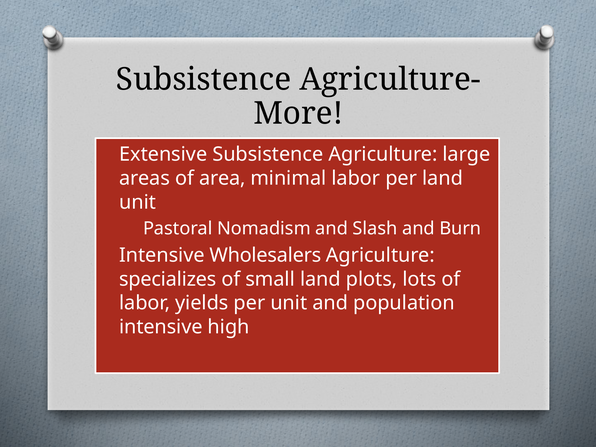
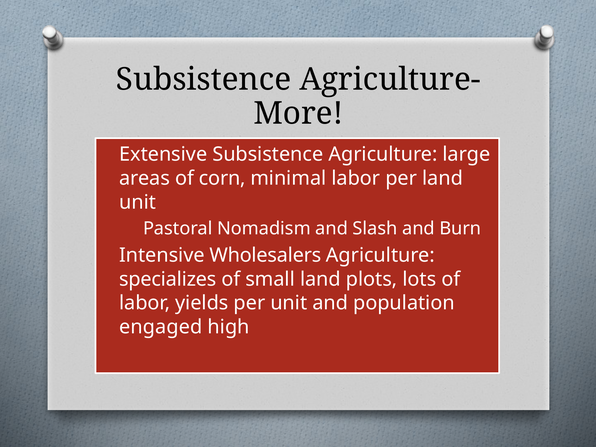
area: area -> corn
intensive at (161, 327): intensive -> engaged
